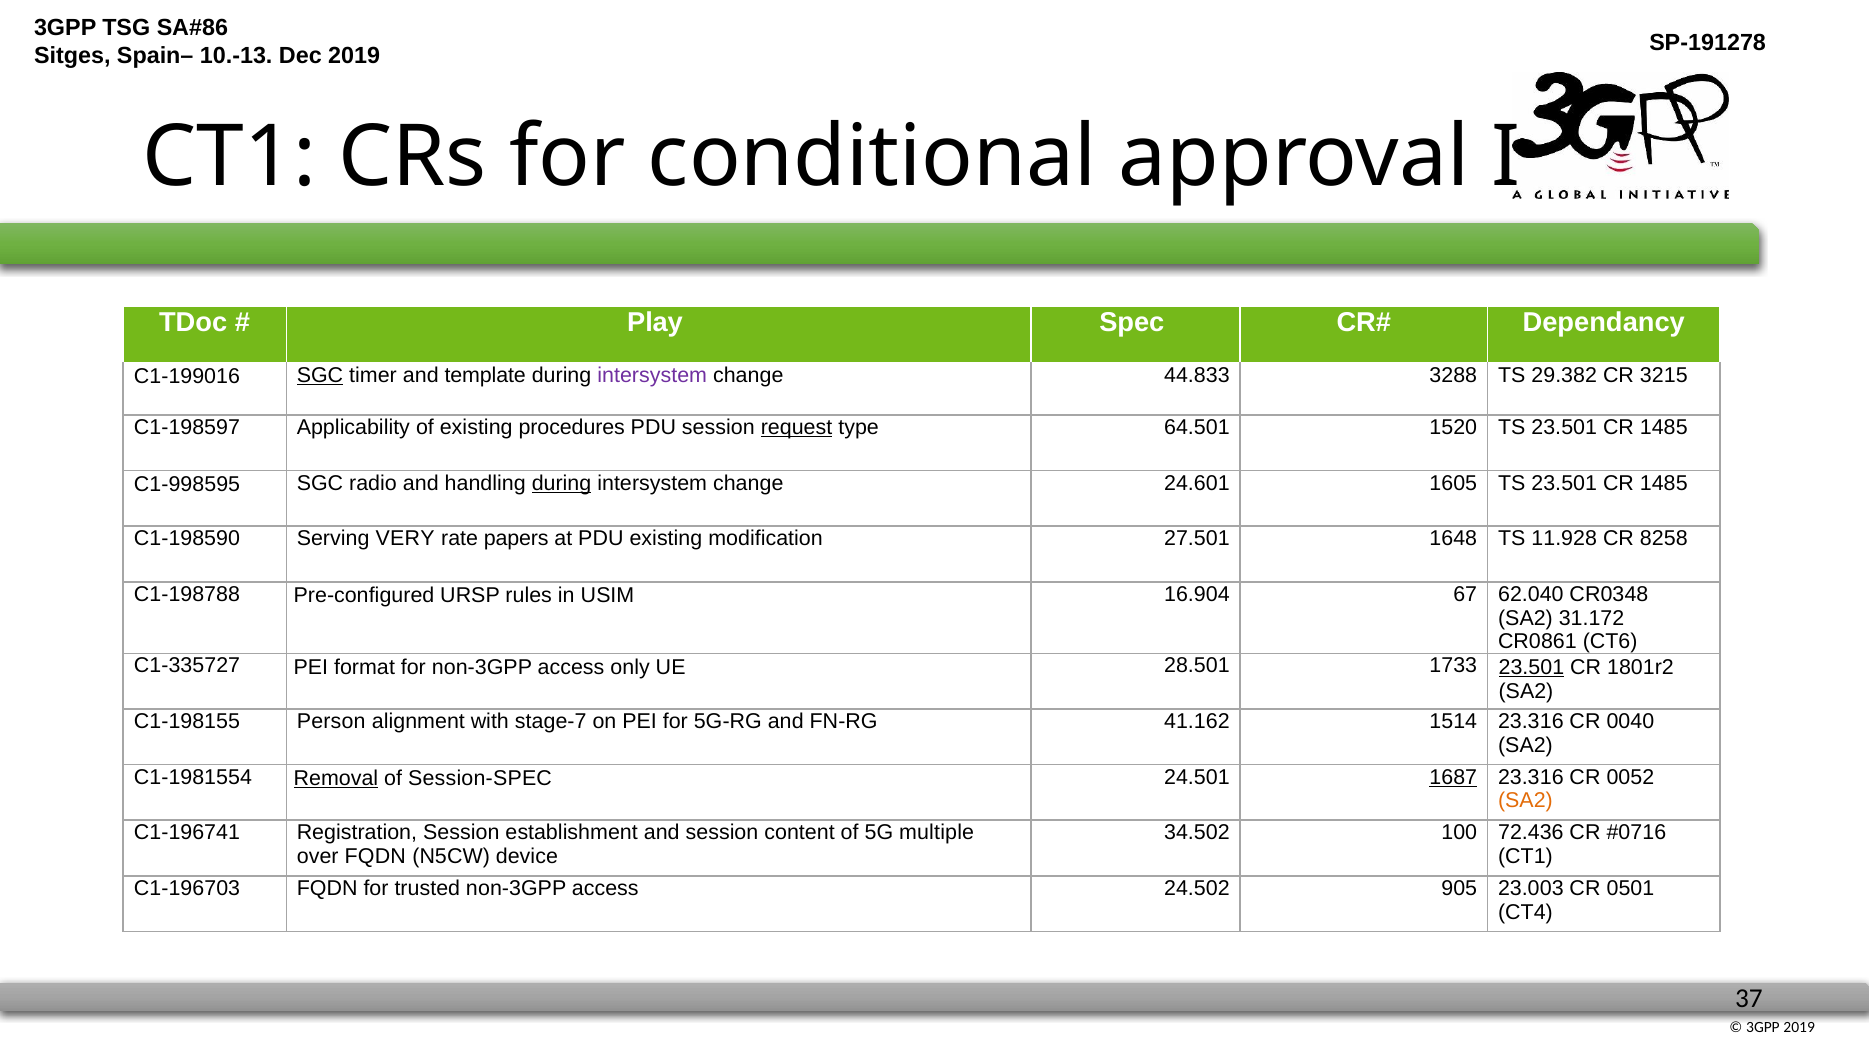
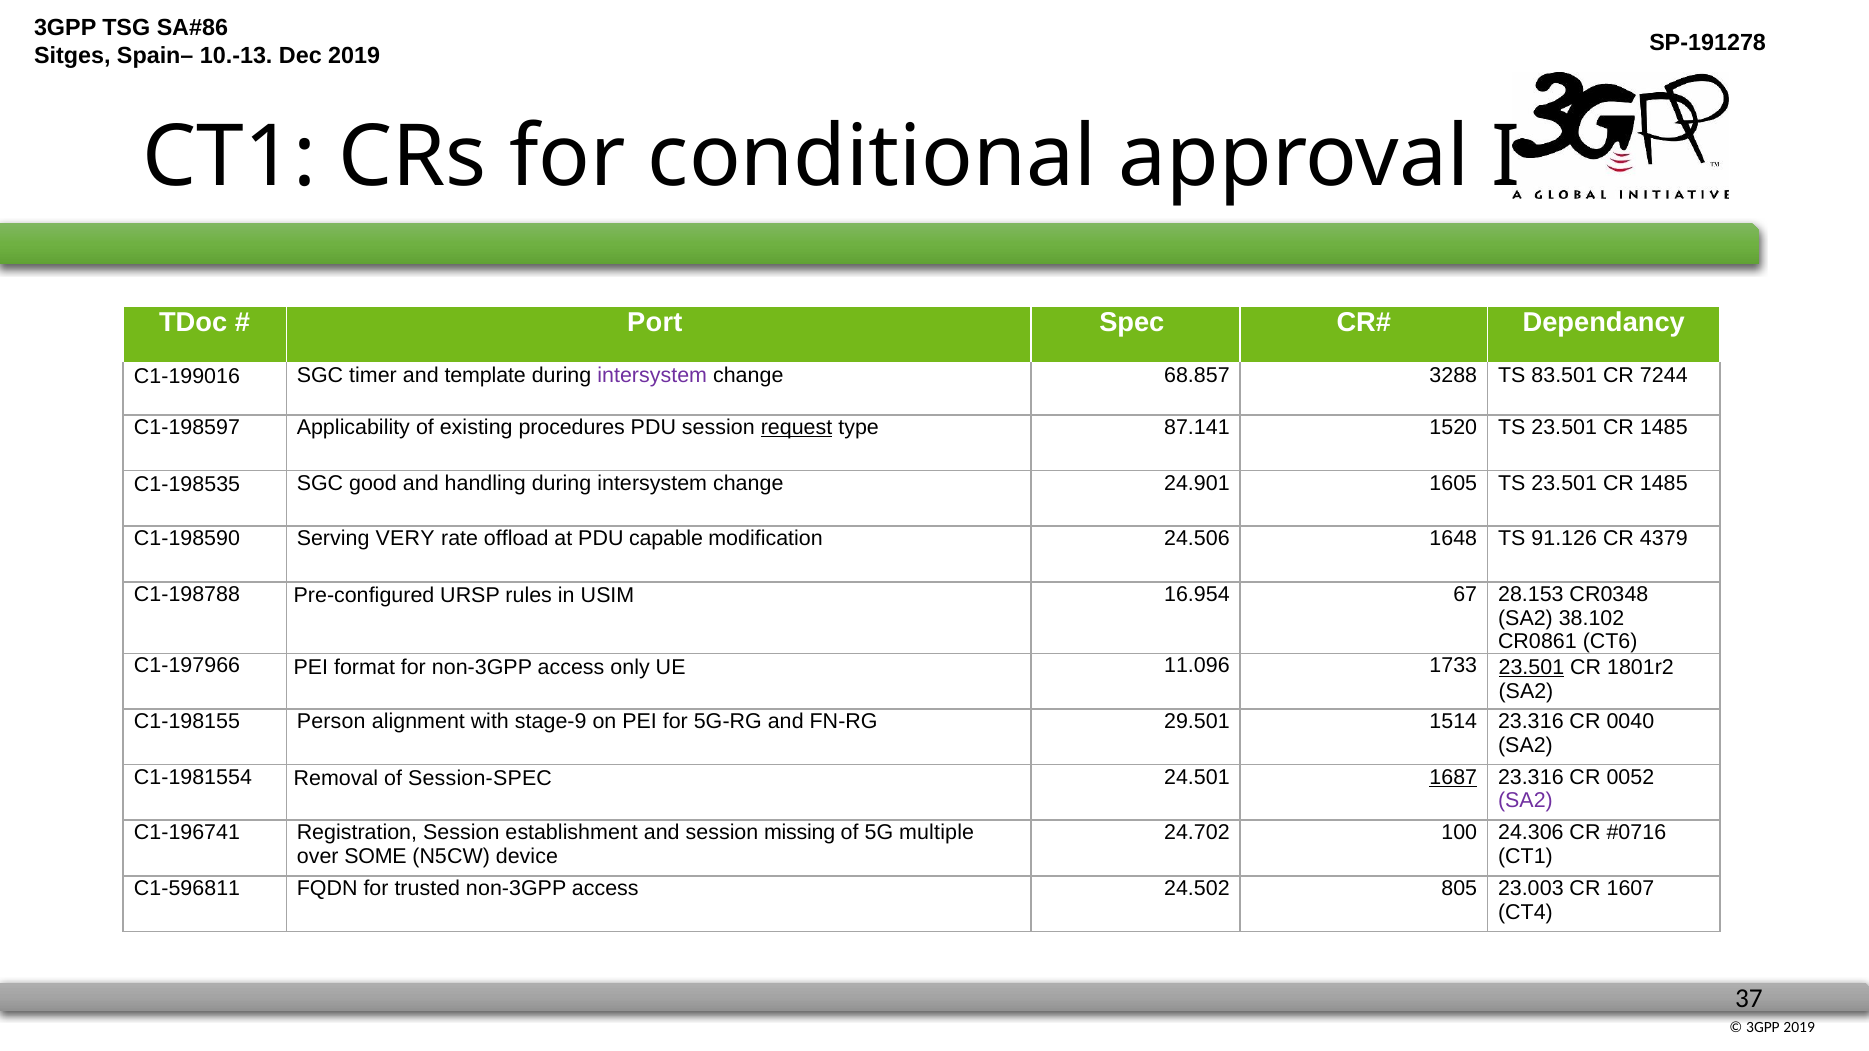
Play: Play -> Port
SGC at (320, 375) underline: present -> none
44.833: 44.833 -> 68.857
29.382: 29.382 -> 83.501
3215: 3215 -> 7244
64.501: 64.501 -> 87.141
C1-998595: C1-998595 -> C1-198535
radio: radio -> good
during at (562, 483) underline: present -> none
24.601: 24.601 -> 24.901
papers: papers -> offload
PDU existing: existing -> capable
27.501: 27.501 -> 24.506
11.928: 11.928 -> 91.126
8258: 8258 -> 4379
16.904: 16.904 -> 16.954
62.040: 62.040 -> 28.153
31.172: 31.172 -> 38.102
C1-335727: C1-335727 -> C1-197966
28.501: 28.501 -> 11.096
stage-7: stage-7 -> stage-9
41.162: 41.162 -> 29.501
Removal underline: present -> none
SA2 at (1525, 801) colour: orange -> purple
content: content -> missing
34.502: 34.502 -> 24.702
72.436: 72.436 -> 24.306
over FQDN: FQDN -> SOME
C1-196703: C1-196703 -> C1-596811
905: 905 -> 805
0501: 0501 -> 1607
